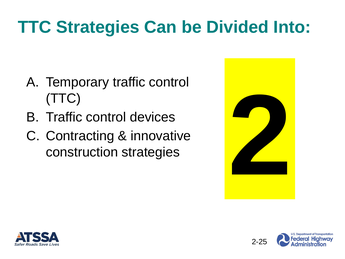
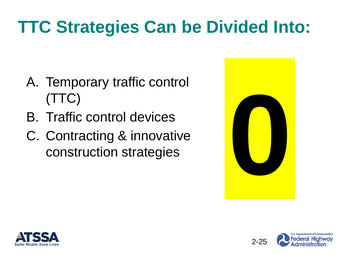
2: 2 -> 0
